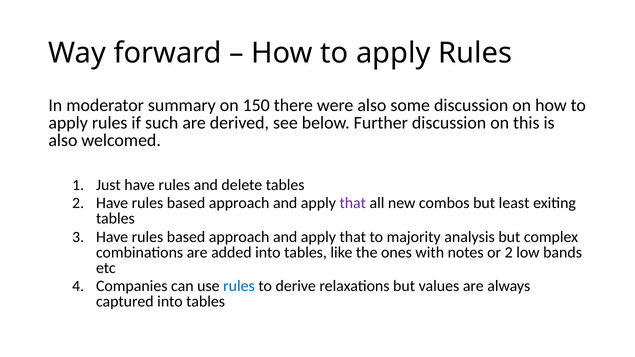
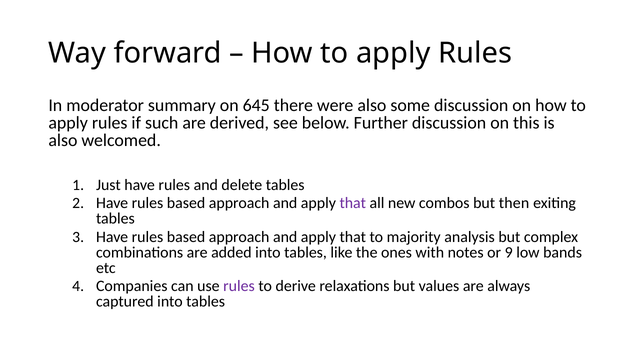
150: 150 -> 645
least: least -> then
or 2: 2 -> 9
rules at (239, 286) colour: blue -> purple
